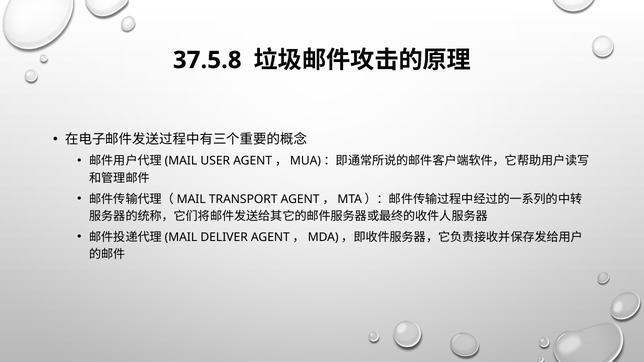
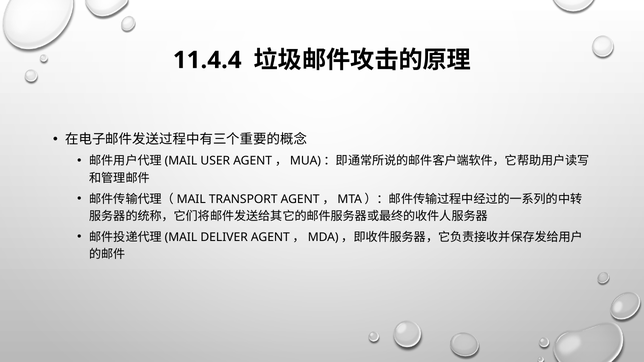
37.5.8: 37.5.8 -> 11.4.4
